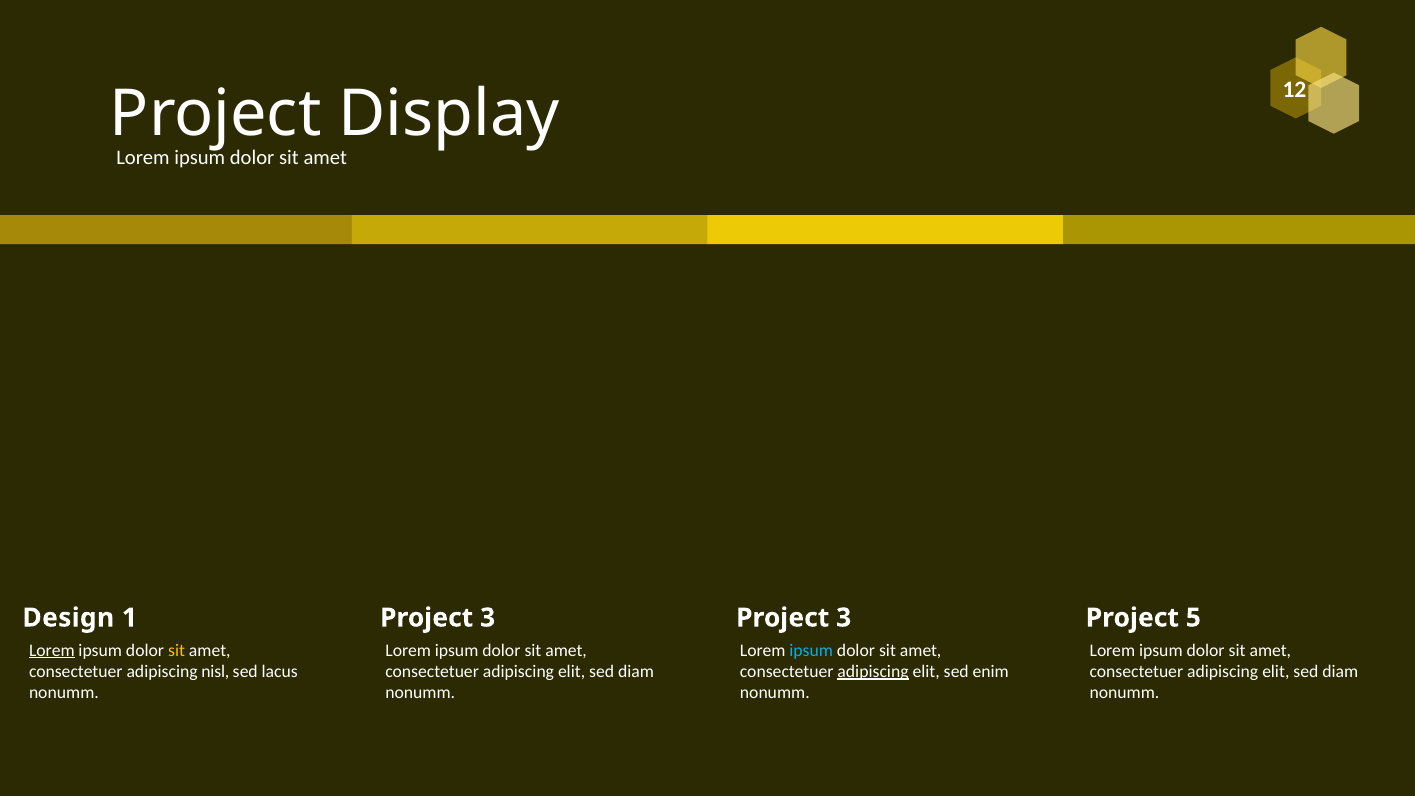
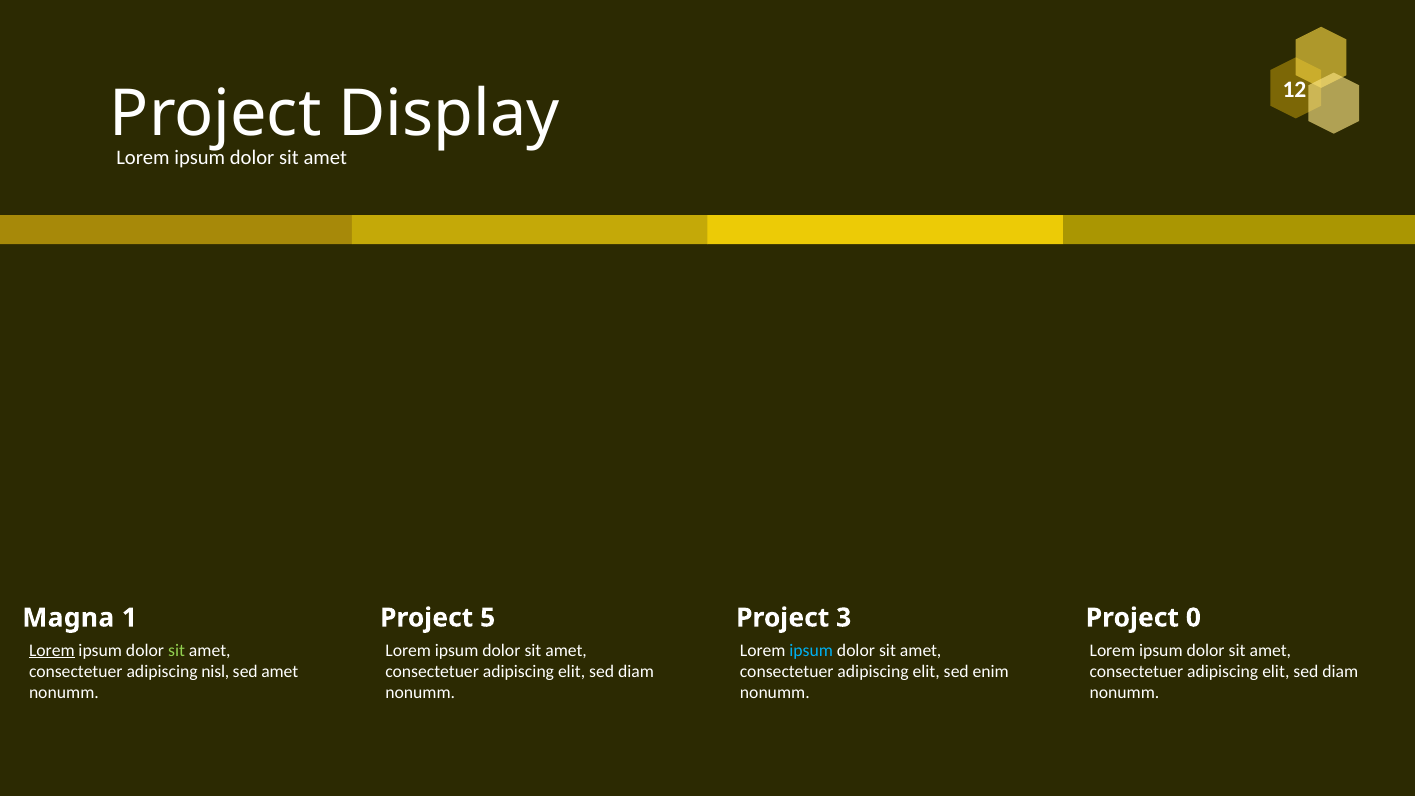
Design: Design -> Magna
3 at (488, 618): 3 -> 5
5: 5 -> 0
sit at (177, 650) colour: yellow -> light green
sed lacus: lacus -> amet
adipiscing at (873, 671) underline: present -> none
